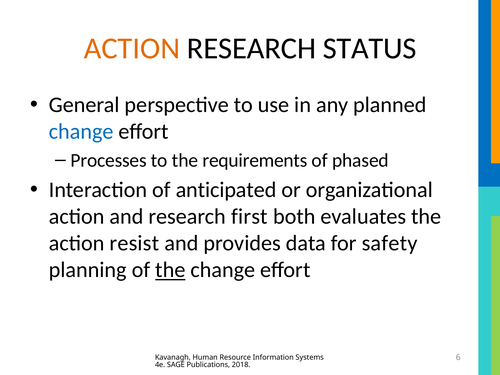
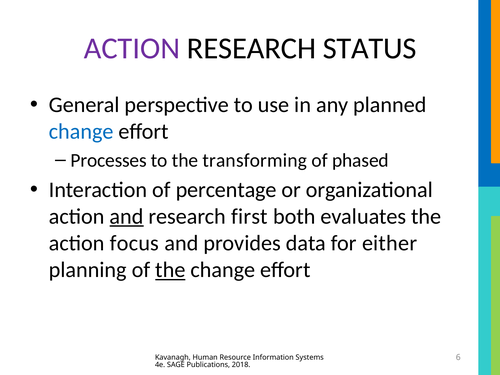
ACTION at (132, 48) colour: orange -> purple
requirements: requirements -> transforming
anticipated: anticipated -> percentage
and at (127, 217) underline: none -> present
resist: resist -> focus
safety: safety -> either
